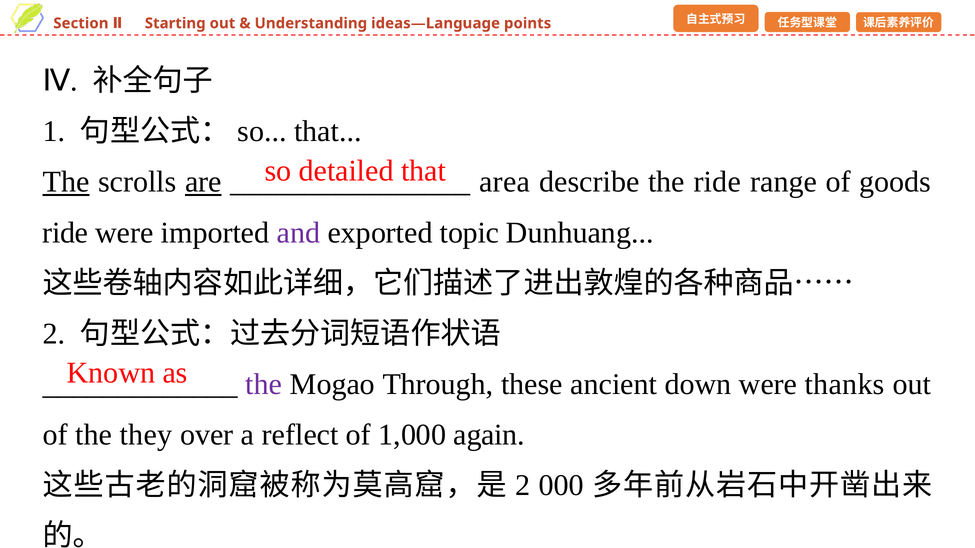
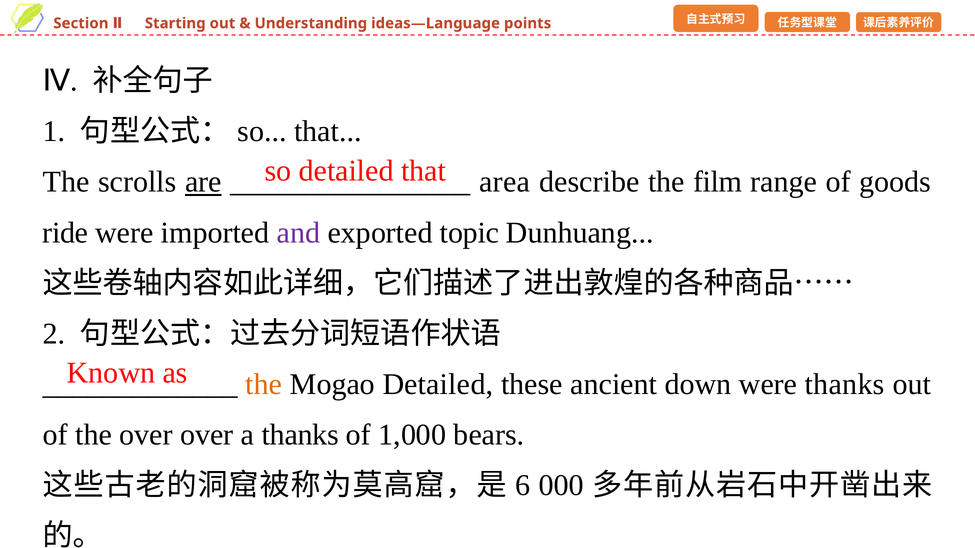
The at (66, 182) underline: present -> none
the ride: ride -> film
the at (264, 384) colour: purple -> orange
Mogao Through: Through -> Detailed
the they: they -> over
a reflect: reflect -> thanks
again: again -> bears
2 at (523, 486): 2 -> 6
